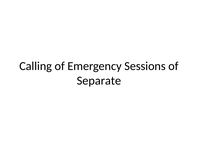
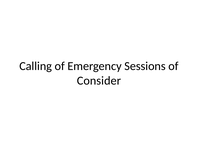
Separate: Separate -> Consider
